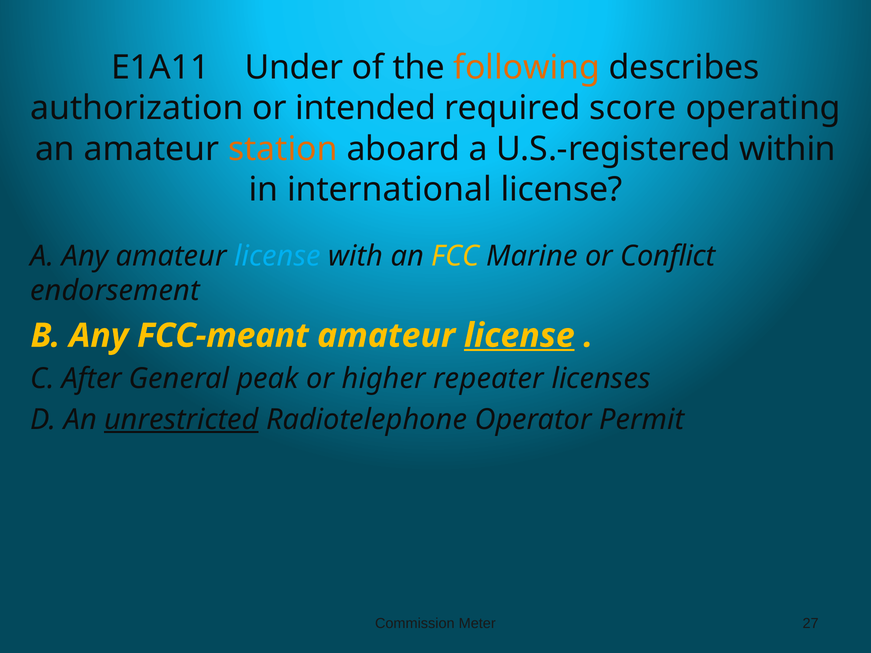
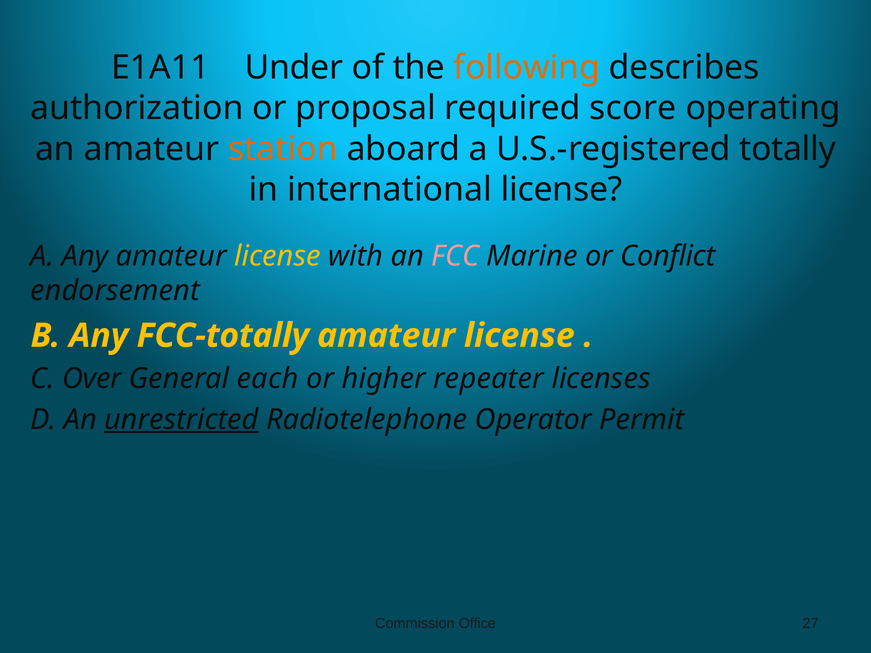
intended: intended -> proposal
within: within -> totally
license at (278, 256) colour: light blue -> yellow
FCC colour: yellow -> pink
FCC-meant: FCC-meant -> FCC-totally
license at (519, 336) underline: present -> none
After: After -> Over
peak: peak -> each
Meter: Meter -> Office
